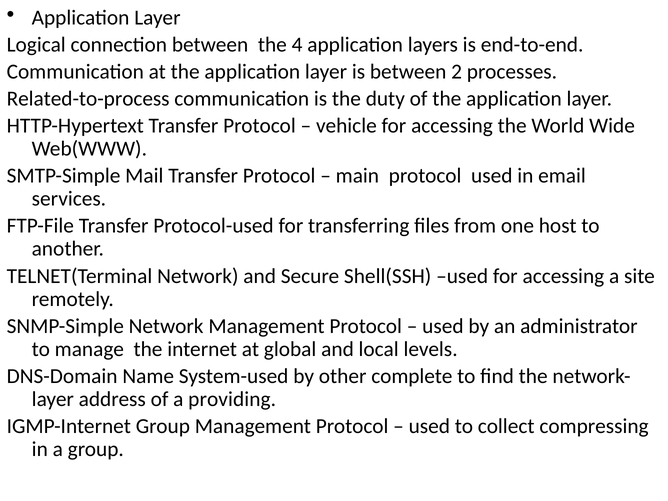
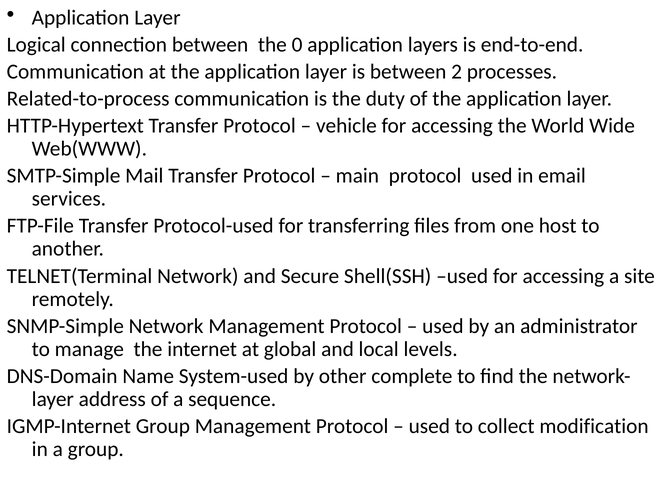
4: 4 -> 0
providing: providing -> sequence
compressing: compressing -> modification
